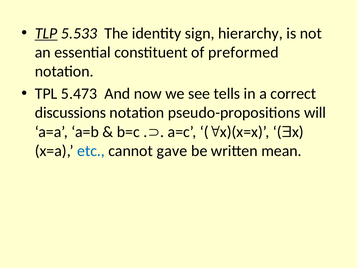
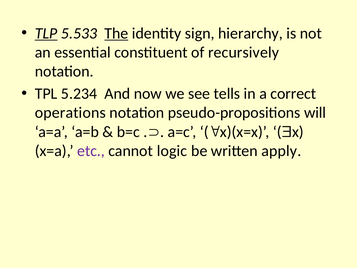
The underline: none -> present
preformed: preformed -> recursively
5.473: 5.473 -> 5.234
discussions: discussions -> operations
etc colour: blue -> purple
gave: gave -> logic
mean: mean -> apply
